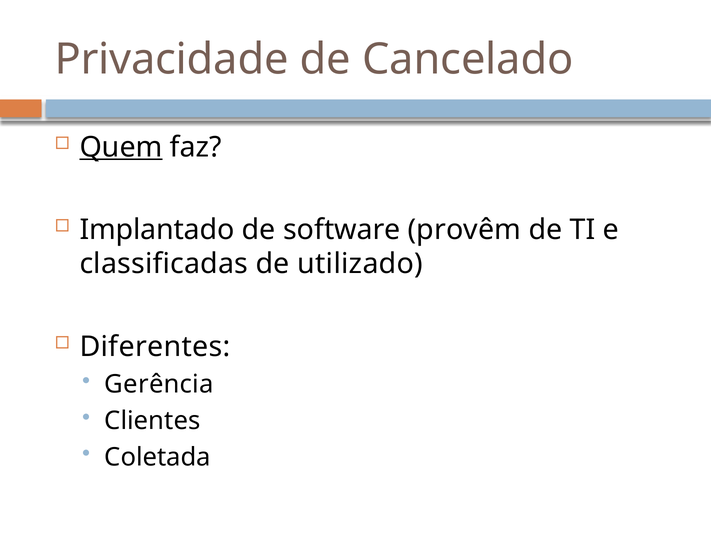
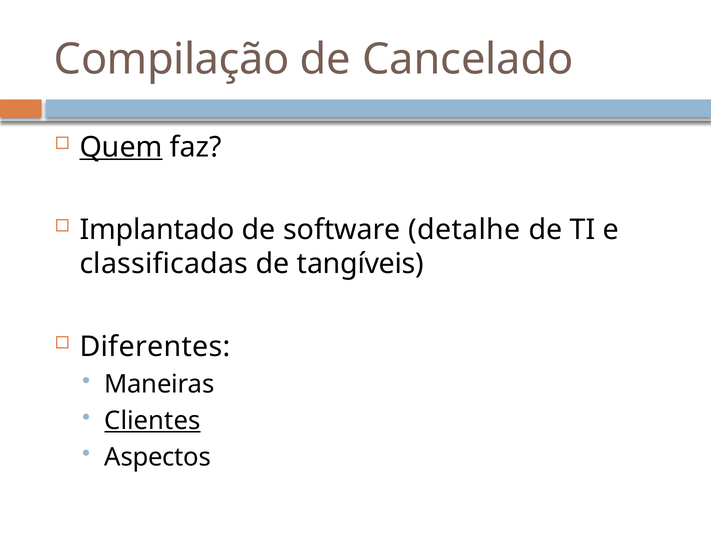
Privacidade: Privacidade -> Compilação
provêm: provêm -> detalhe
utilizado: utilizado -> tangíveis
Gerência: Gerência -> Maneiras
Clientes underline: none -> present
Coletada: Coletada -> Aspectos
